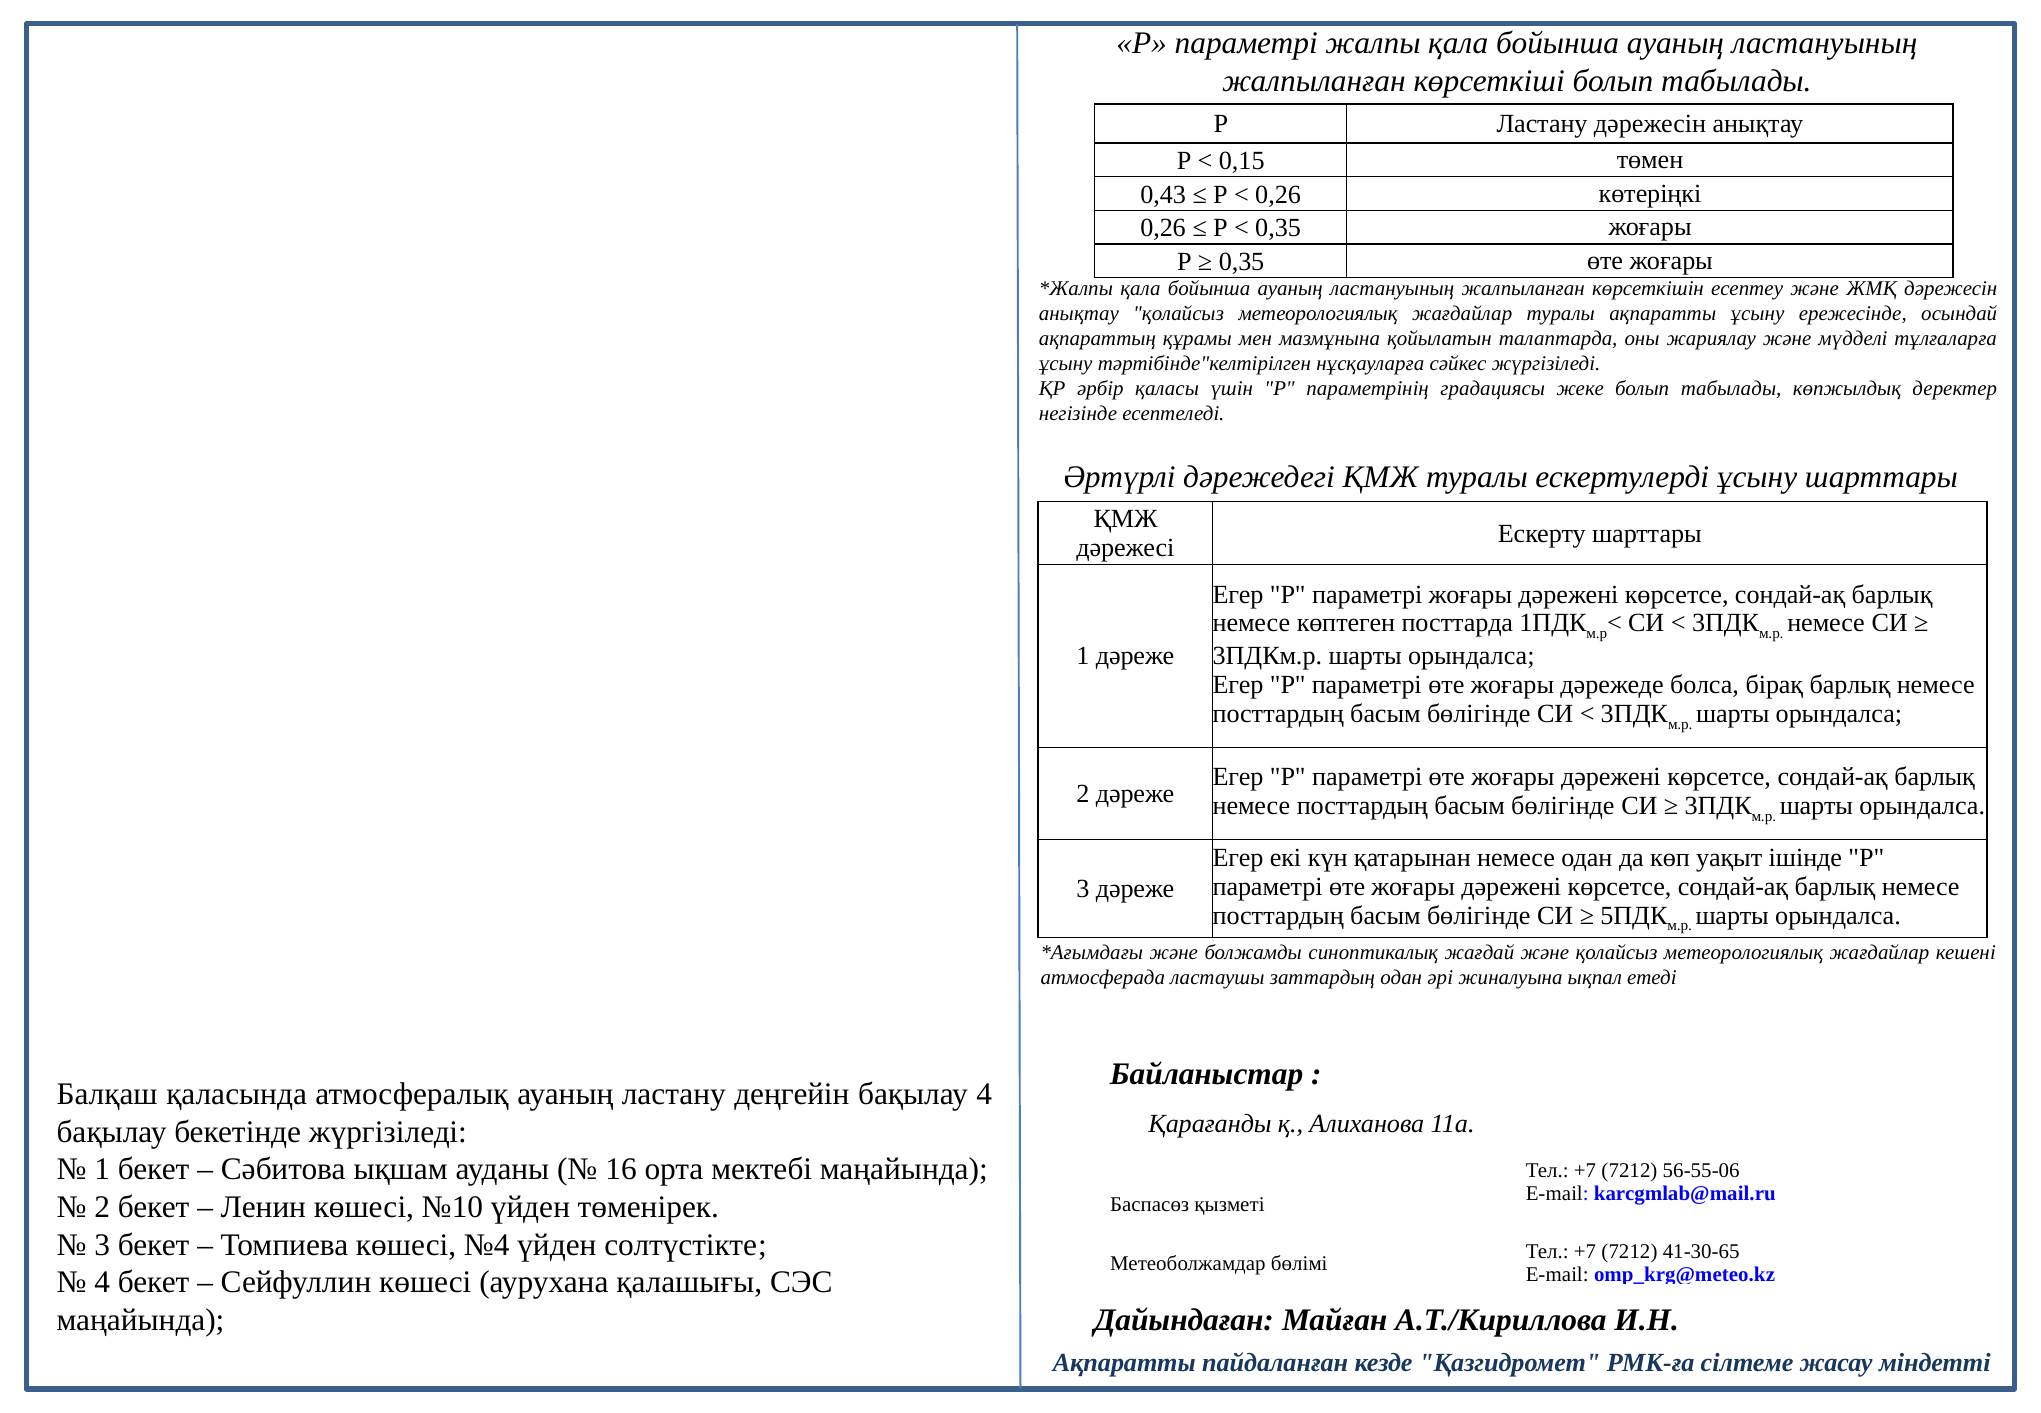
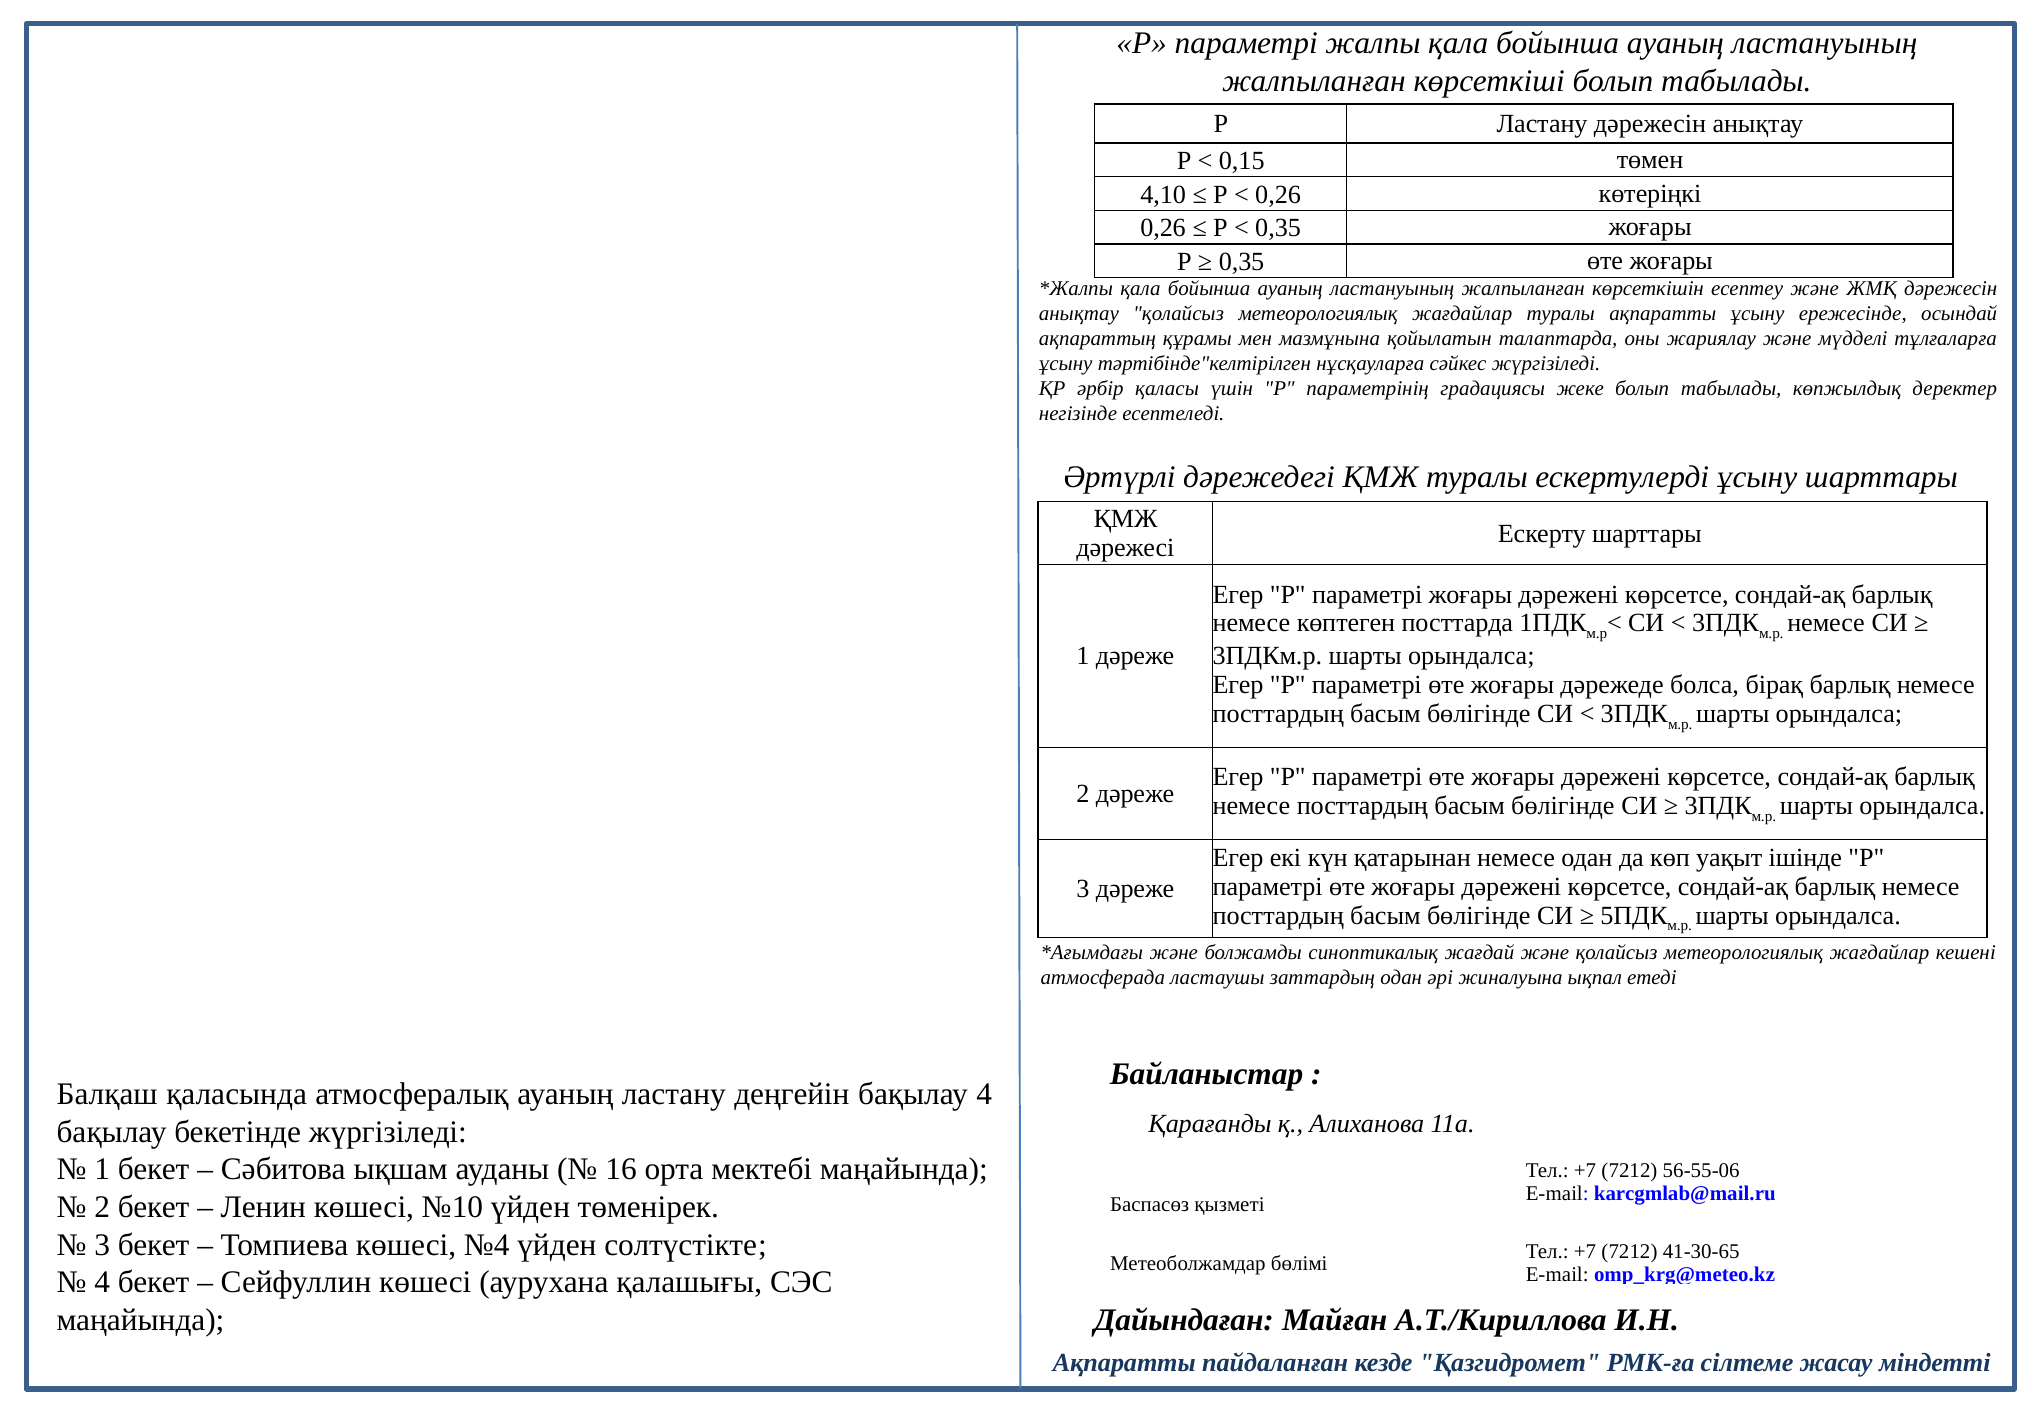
0,43: 0,43 -> 4,10
